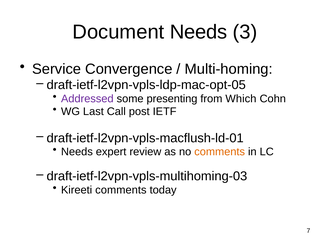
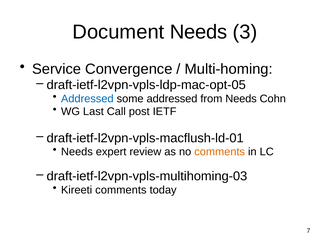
Addressed at (87, 99) colour: purple -> blue
some presenting: presenting -> addressed
from Which: Which -> Needs
